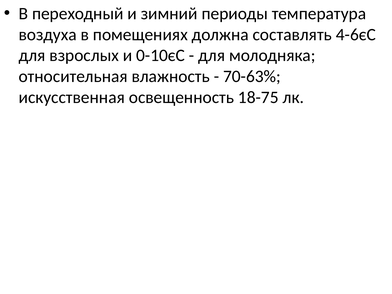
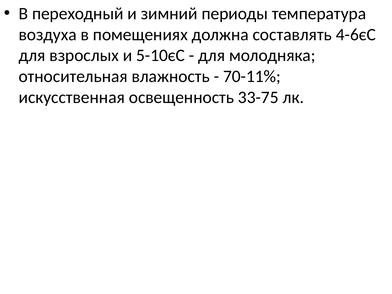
0-10єС: 0-10єС -> 5-10єС
70-63%: 70-63% -> 70-11%
18-75: 18-75 -> 33-75
